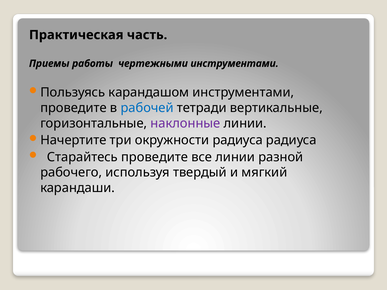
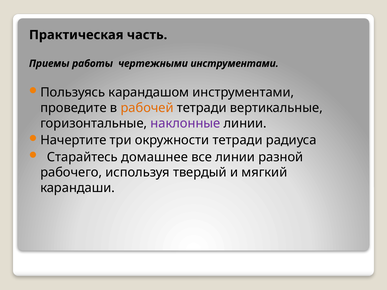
рабочей colour: blue -> orange
окружности радиуса: радиуса -> тетради
Старайтесь проведите: проведите -> домашнее
